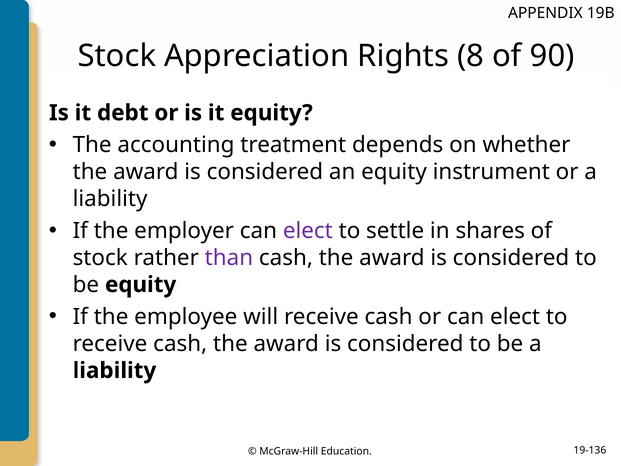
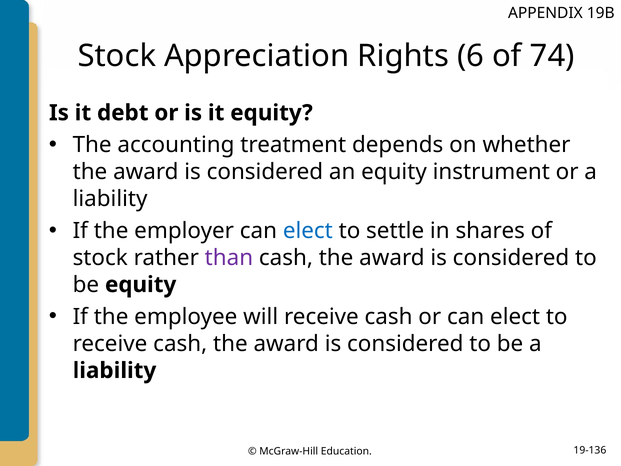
8: 8 -> 6
90: 90 -> 74
elect at (308, 231) colour: purple -> blue
